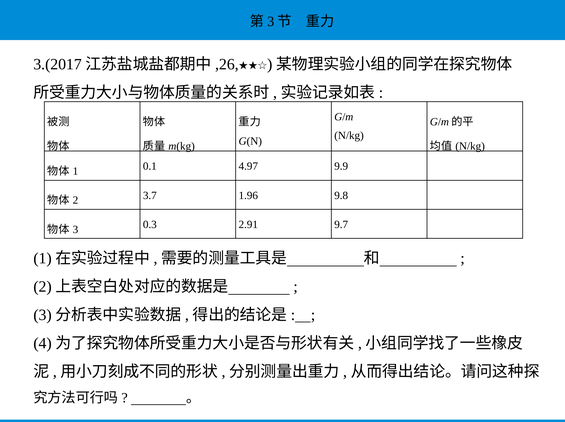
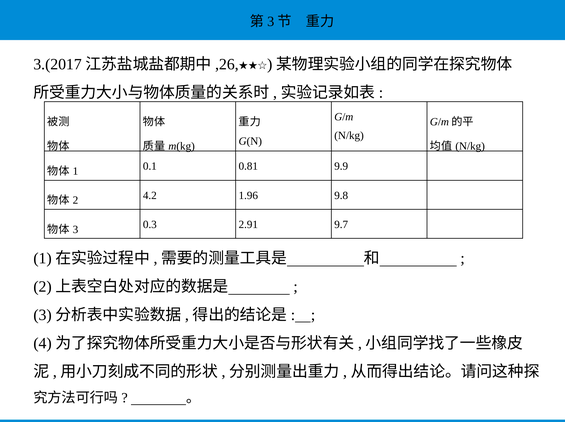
4.97: 4.97 -> 0.81
3.7: 3.7 -> 4.2
